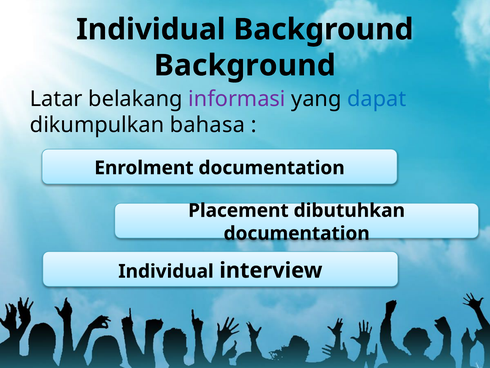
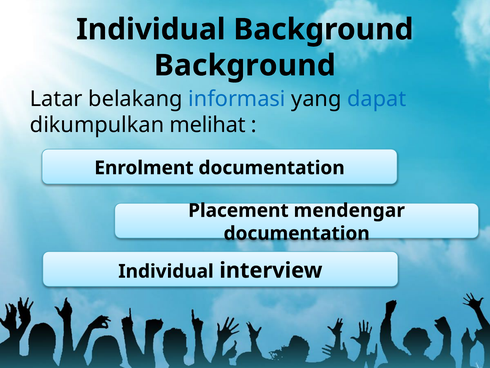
informasi colour: purple -> blue
bahasa: bahasa -> melihat
dibutuhkan: dibutuhkan -> mendengar
